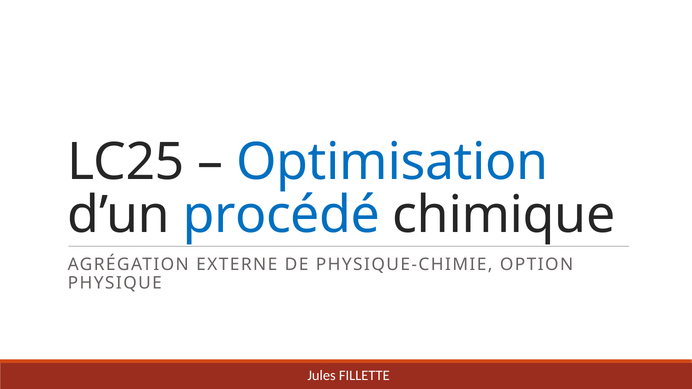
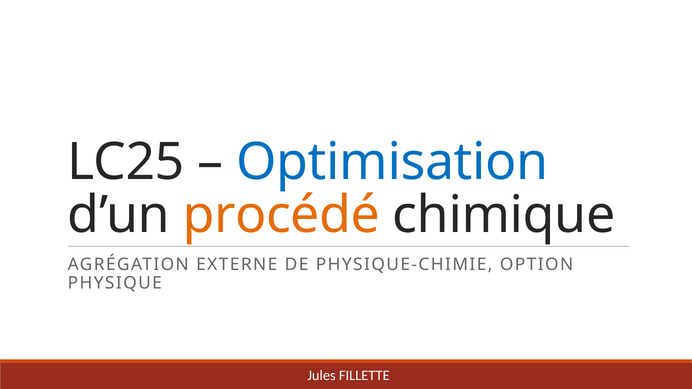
procédé colour: blue -> orange
